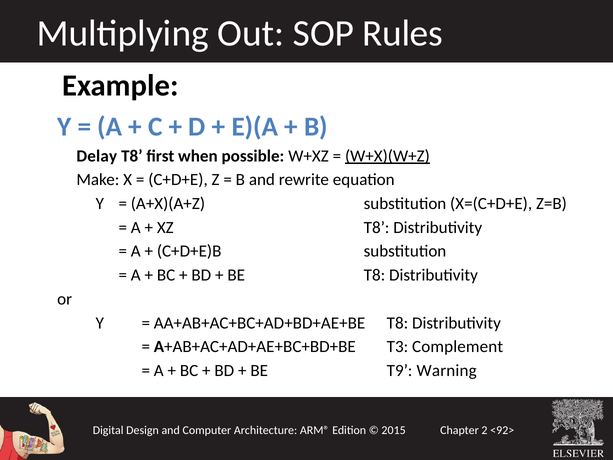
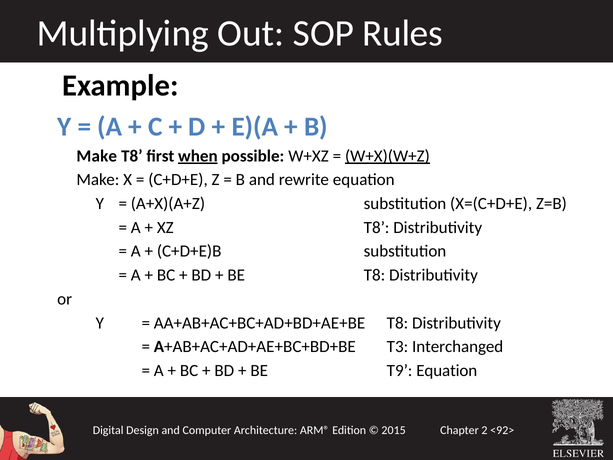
Delay at (97, 156): Delay -> Make
when underline: none -> present
Complement: Complement -> Interchanged
T9 Warning: Warning -> Equation
